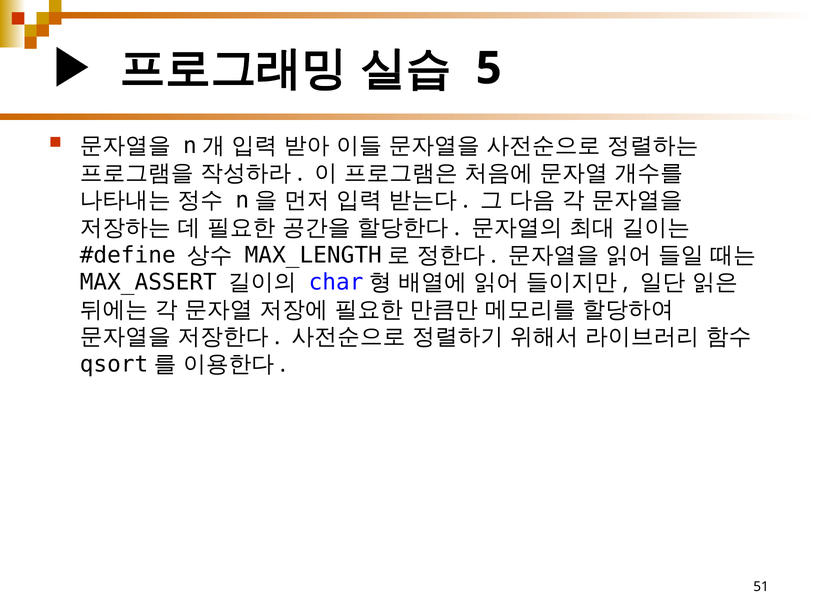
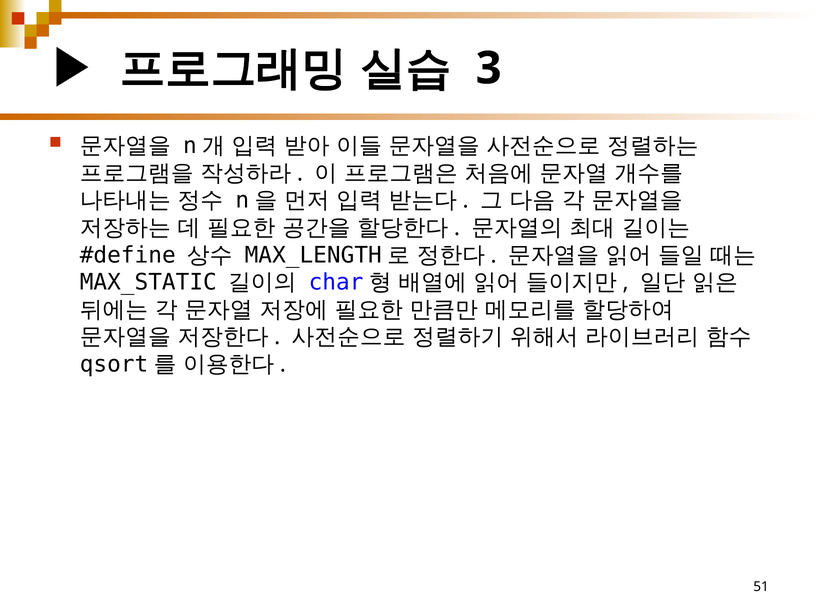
5: 5 -> 3
MAX_ASSERT: MAX_ASSERT -> MAX_STATIC
